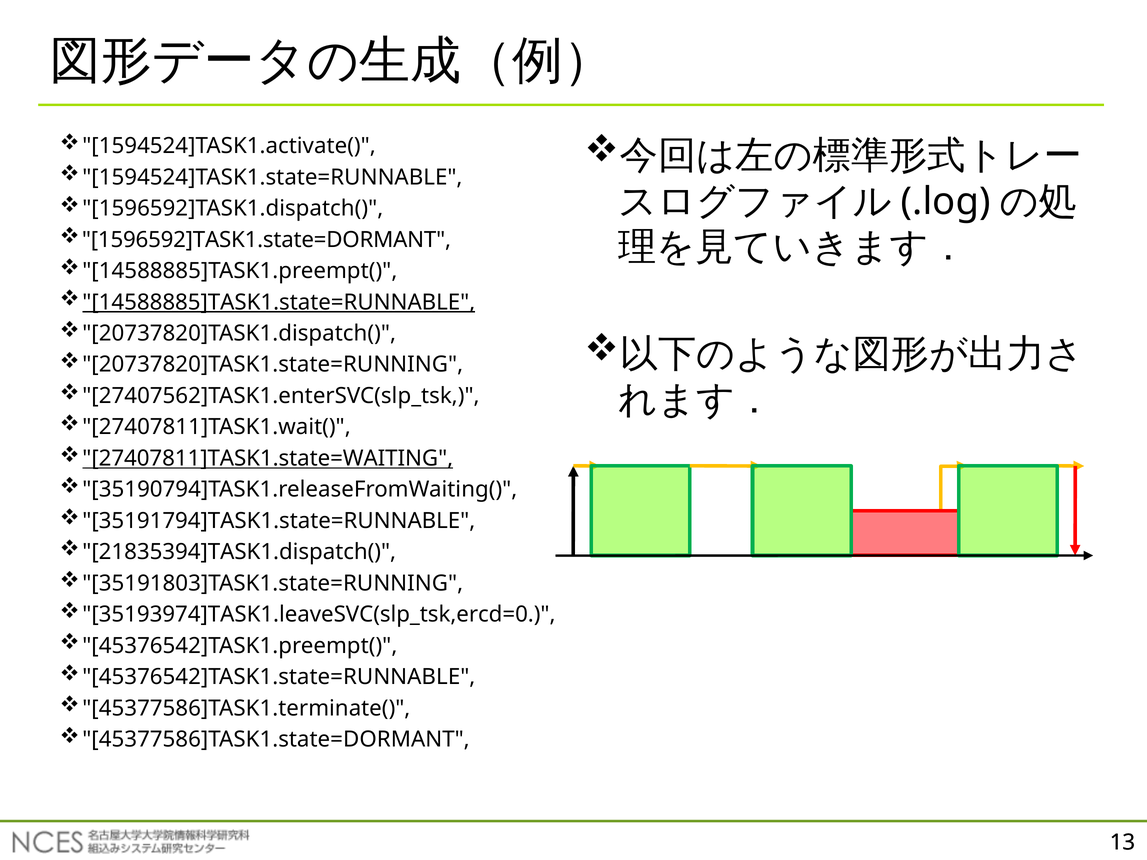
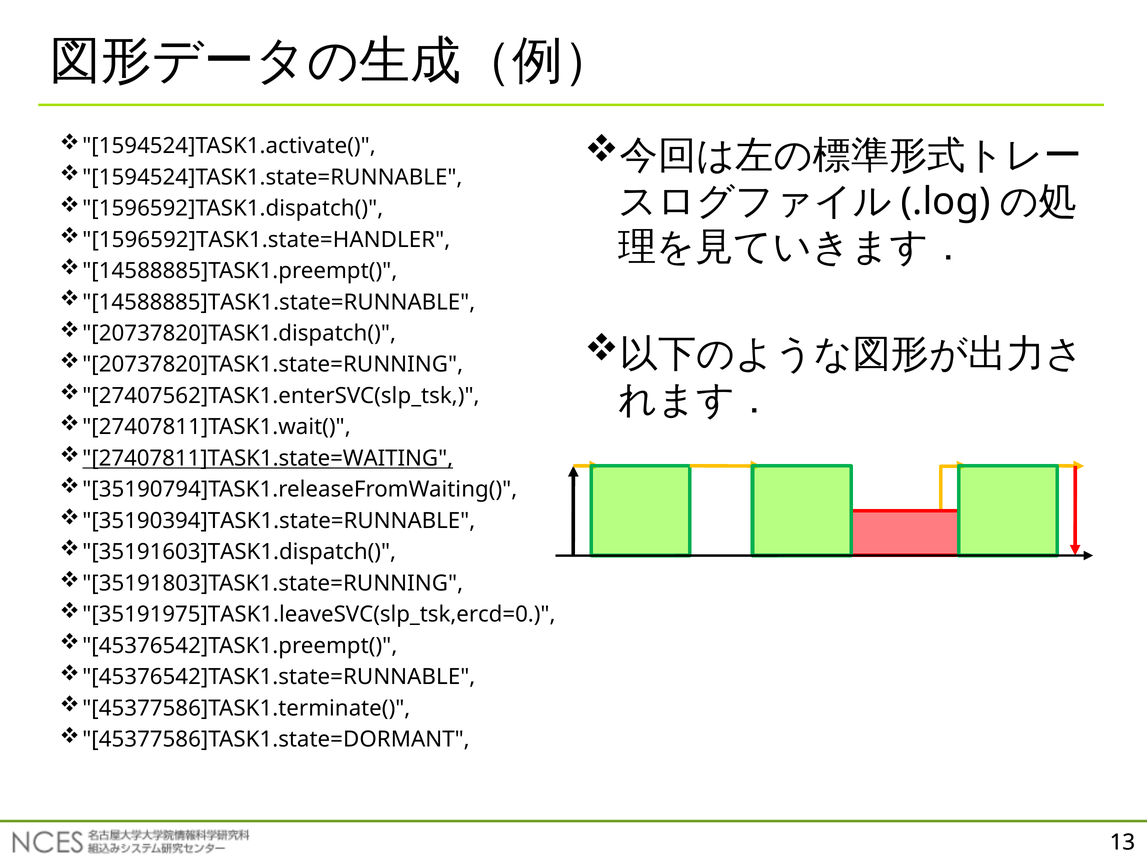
1596592]TASK1.state=DORMANT: 1596592]TASK1.state=DORMANT -> 1596592]TASK1.state=HANDLER
14588885]TASK1.state=RUNNABLE underline: present -> none
35191794]TASK1.state=RUNNABLE: 35191794]TASK1.state=RUNNABLE -> 35190394]TASK1.state=RUNNABLE
21835394]TASK1.dispatch(: 21835394]TASK1.dispatch( -> 35191603]TASK1.dispatch(
35193974]TASK1.leaveSVC(slp_tsk,ercd=0: 35193974]TASK1.leaveSVC(slp_tsk,ercd=0 -> 35191975]TASK1.leaveSVC(slp_tsk,ercd=0
